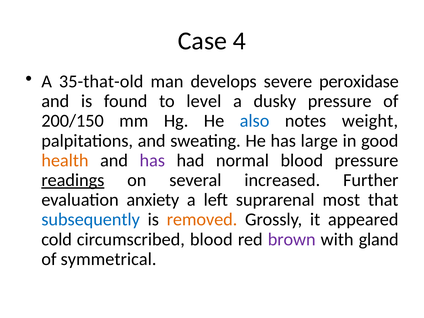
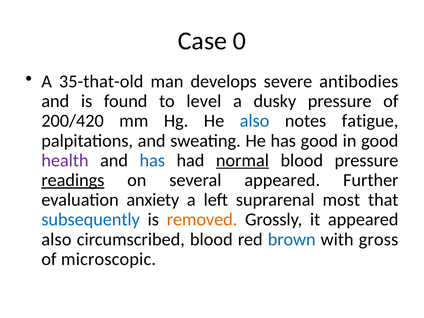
4: 4 -> 0
peroxidase: peroxidase -> antibodies
200/150: 200/150 -> 200/420
weight: weight -> fatigue
has large: large -> good
health colour: orange -> purple
has at (152, 160) colour: purple -> blue
normal underline: none -> present
several increased: increased -> appeared
cold at (57, 239): cold -> also
brown colour: purple -> blue
gland: gland -> gross
symmetrical: symmetrical -> microscopic
